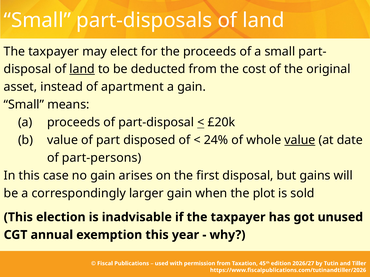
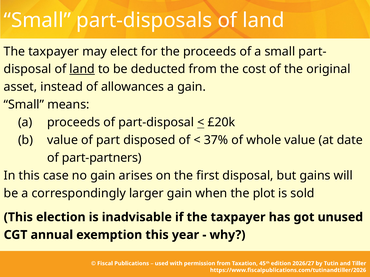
apartment: apartment -> allowances
24%: 24% -> 37%
value at (300, 140) underline: present -> none
part-persons: part-persons -> part-partners
